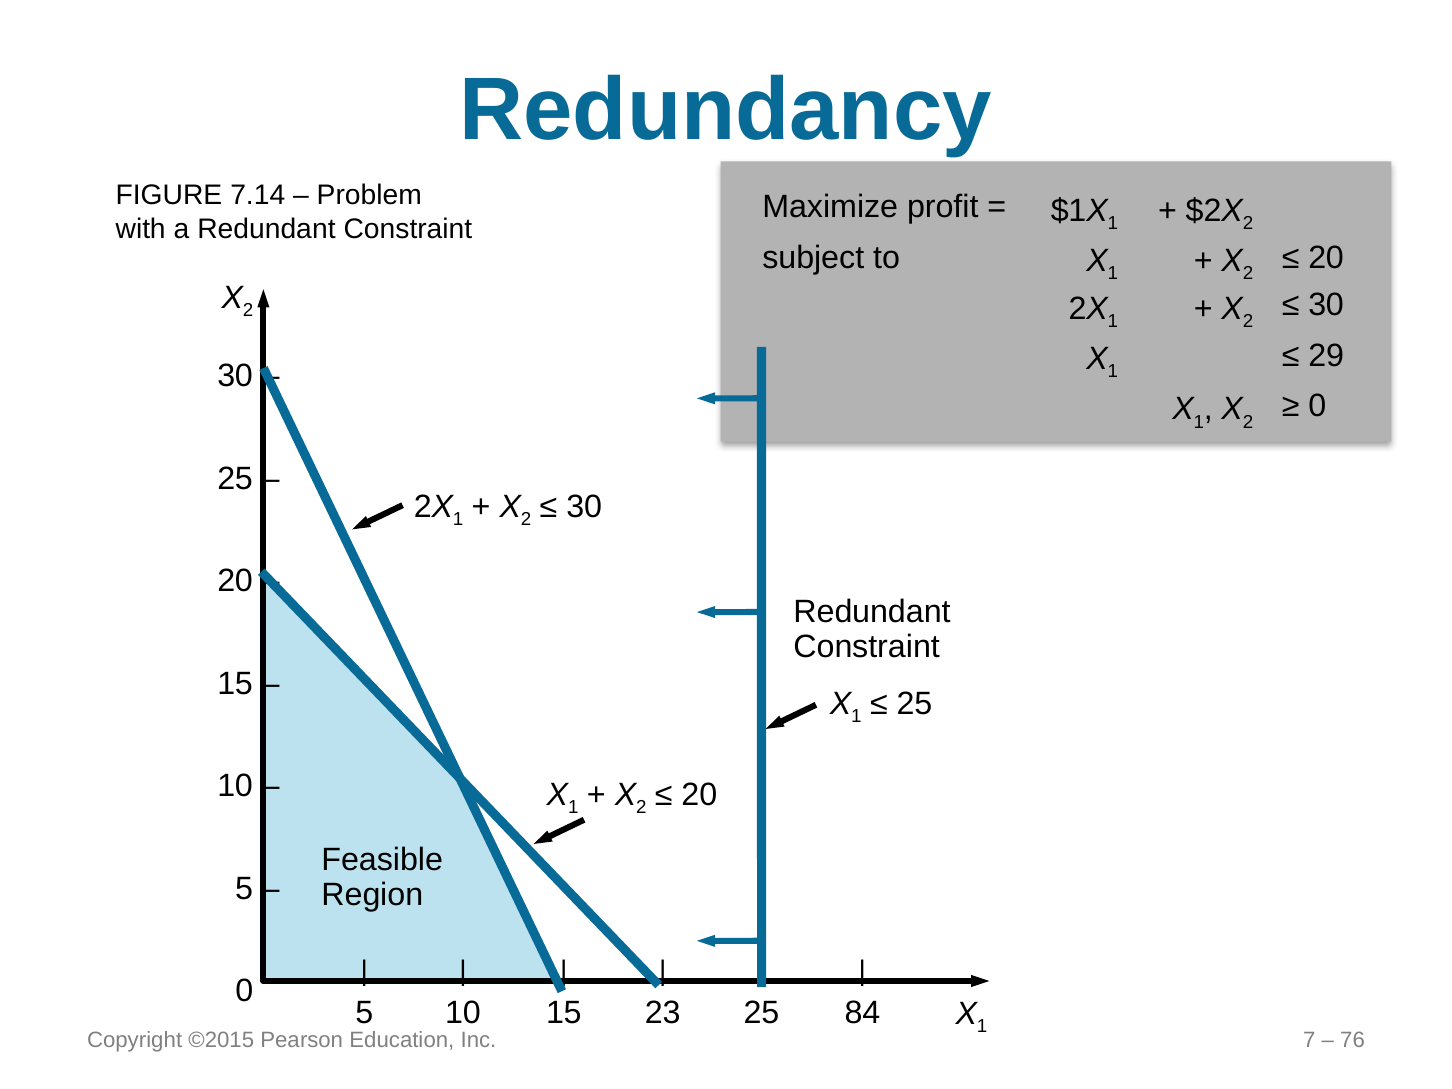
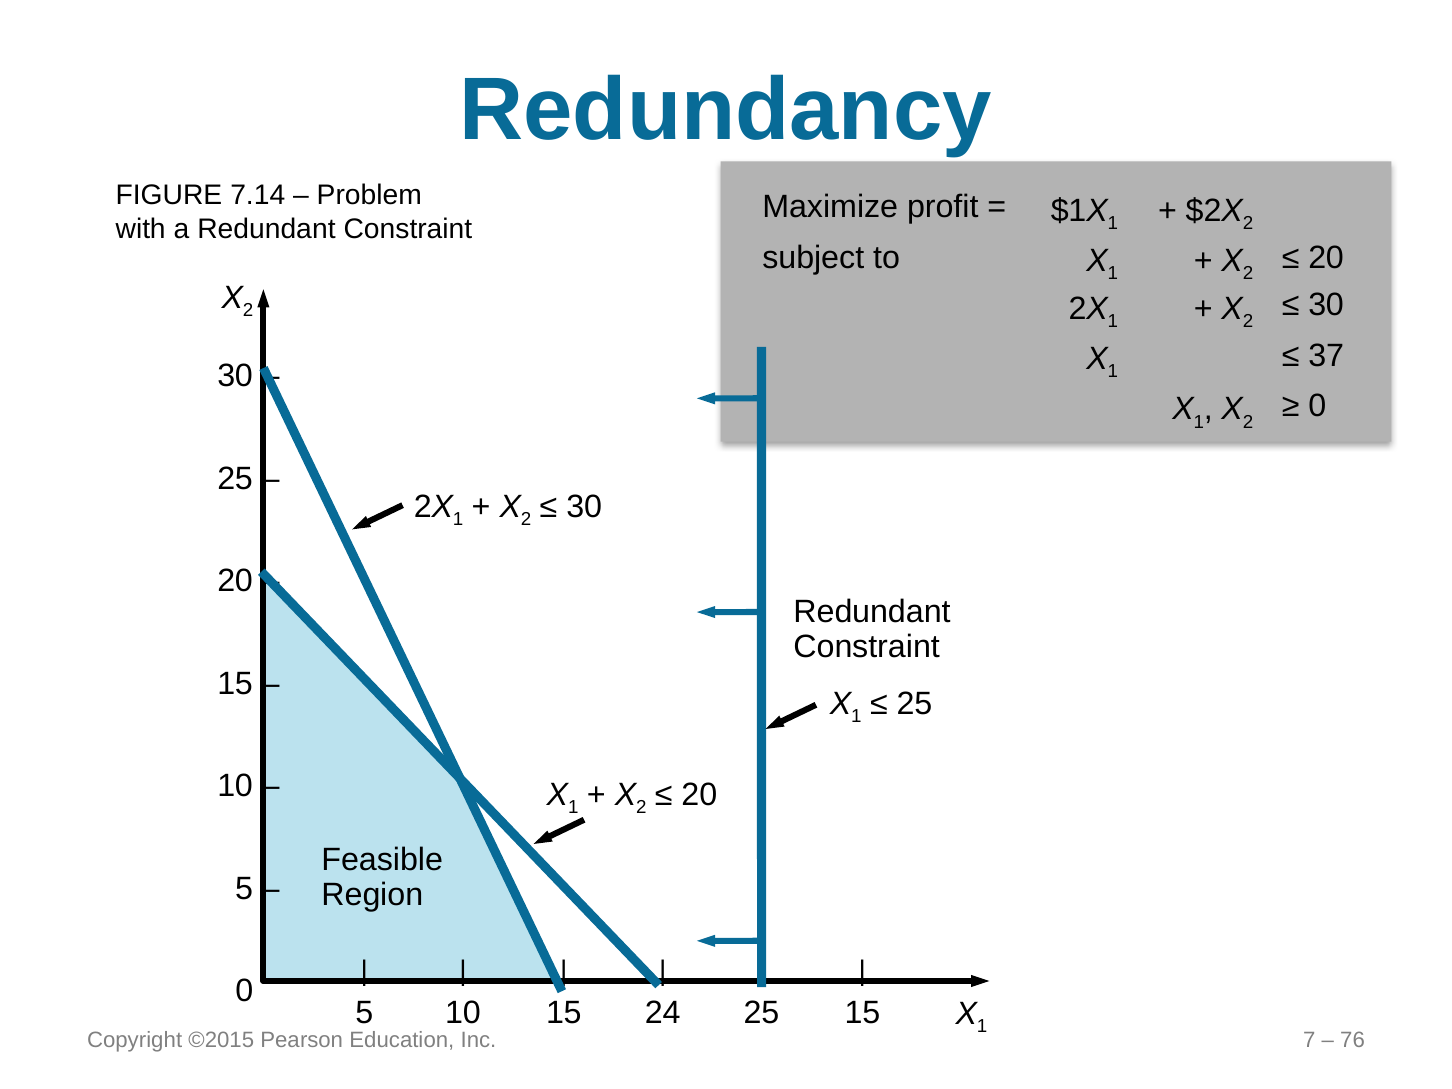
29: 29 -> 37
23: 23 -> 24
25 84: 84 -> 15
